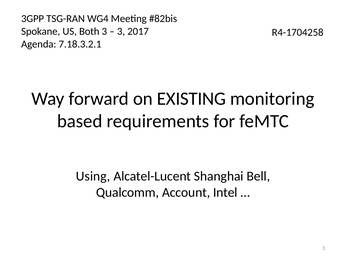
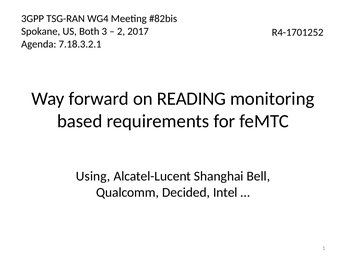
3 at (121, 31): 3 -> 2
R4-1704258: R4-1704258 -> R4-1701252
EXISTING: EXISTING -> READING
Account: Account -> Decided
